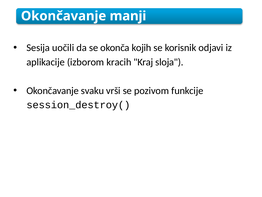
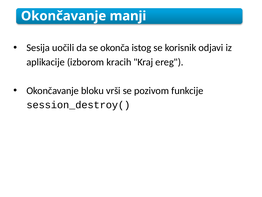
kojih: kojih -> istog
sloja: sloja -> ereg
svaku: svaku -> bloku
